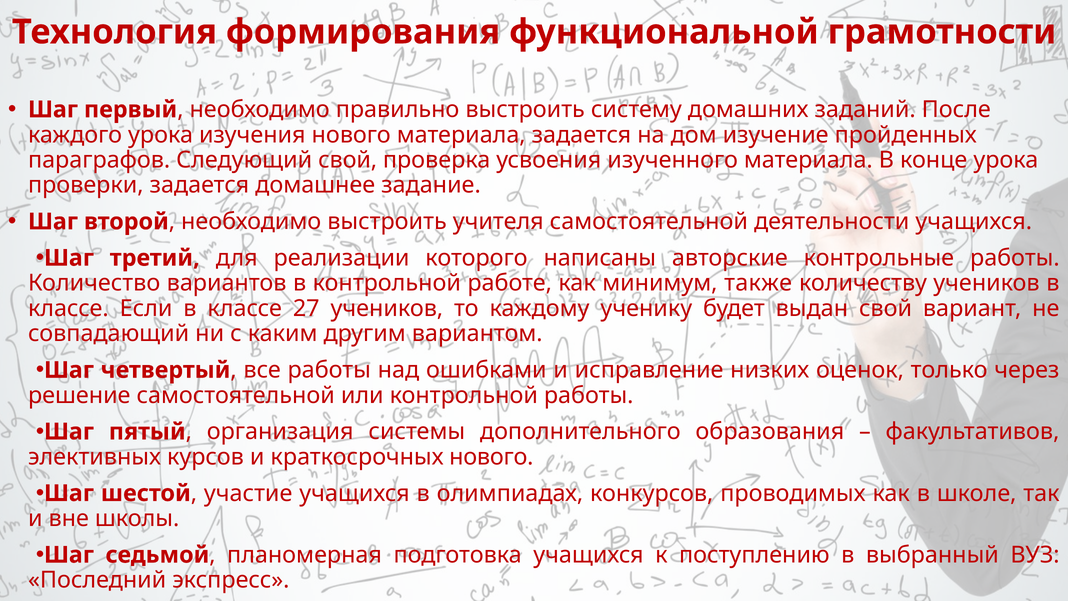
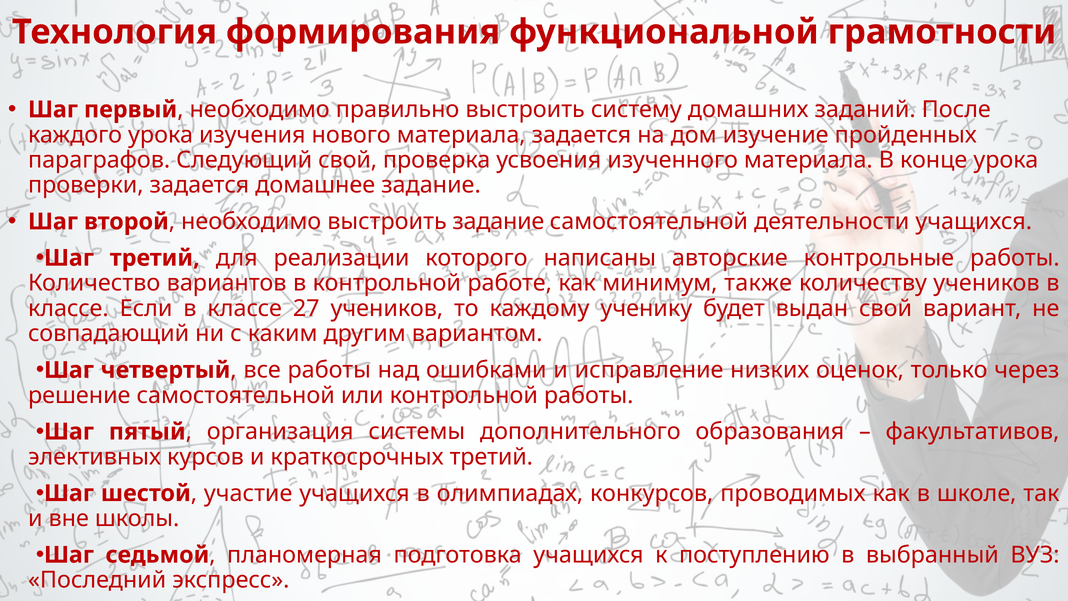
выстроить учителя: учителя -> задание
краткосрочных нового: нового -> третий
